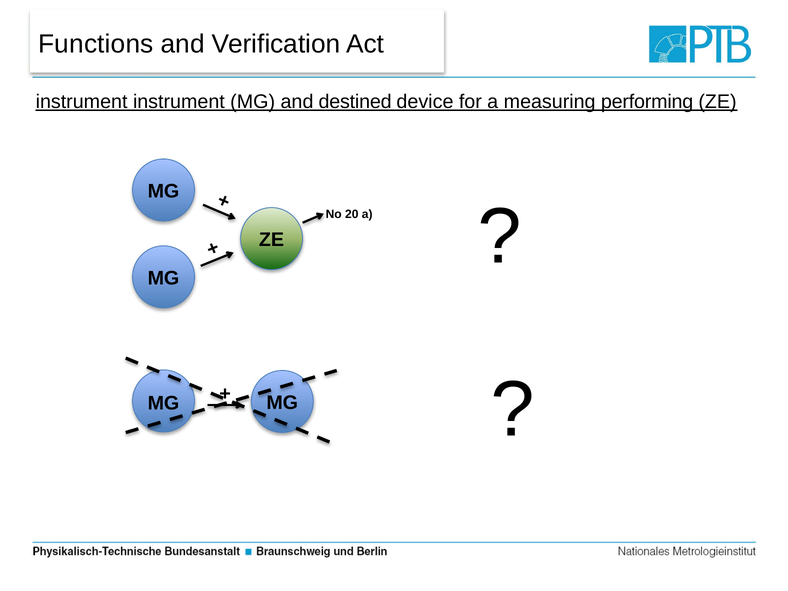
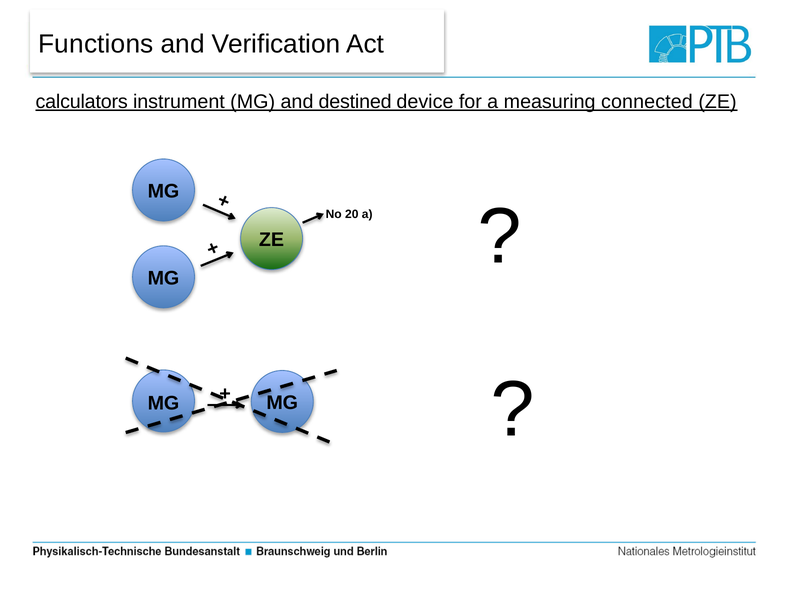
instrument at (82, 102): instrument -> calculators
performing: performing -> connected
